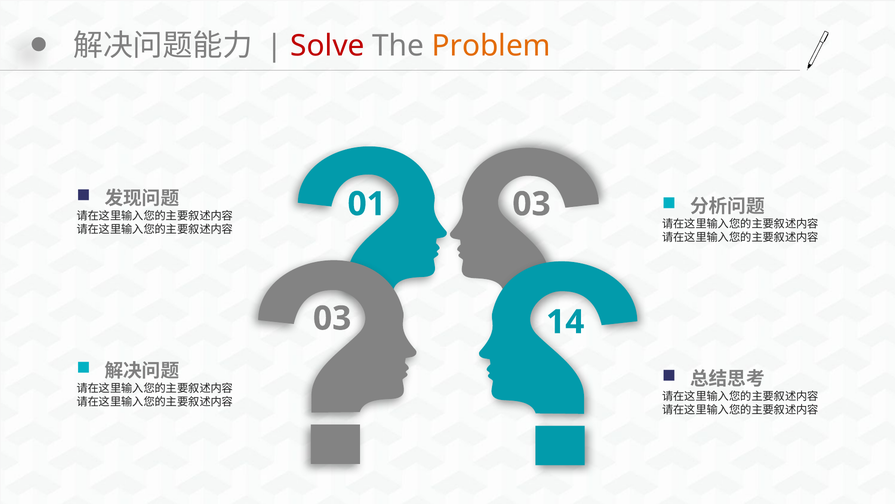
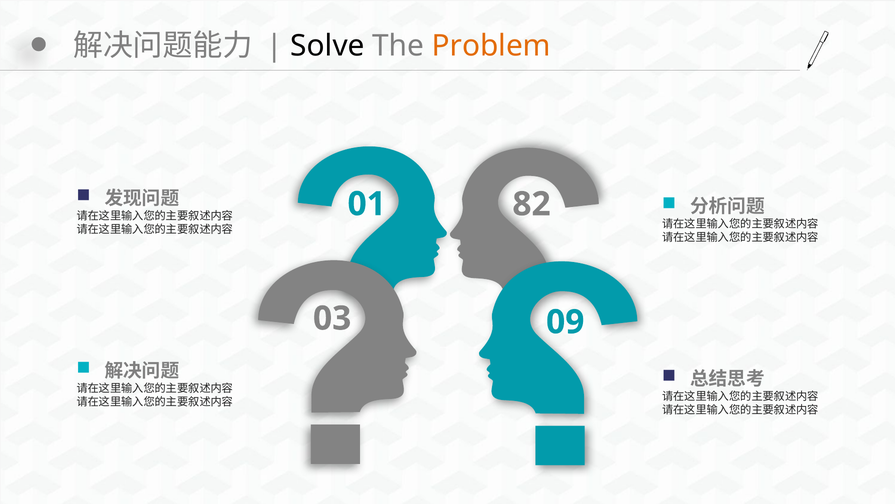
Solve colour: red -> black
01 03: 03 -> 82
14: 14 -> 09
